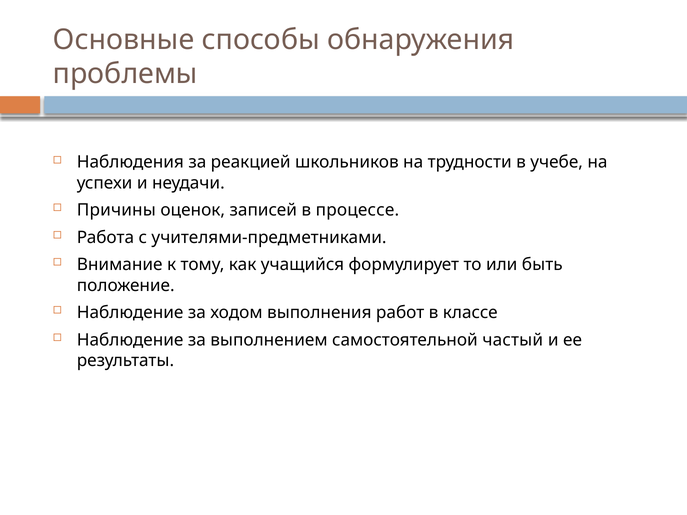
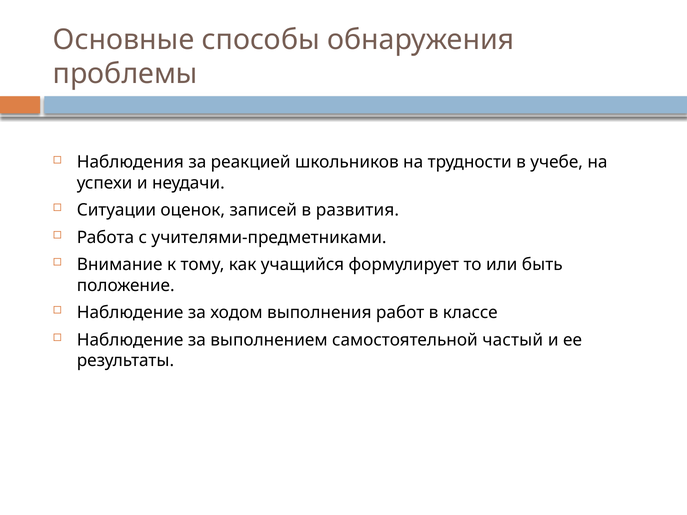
Причины: Причины -> Ситуации
процессе: процессе -> развития
